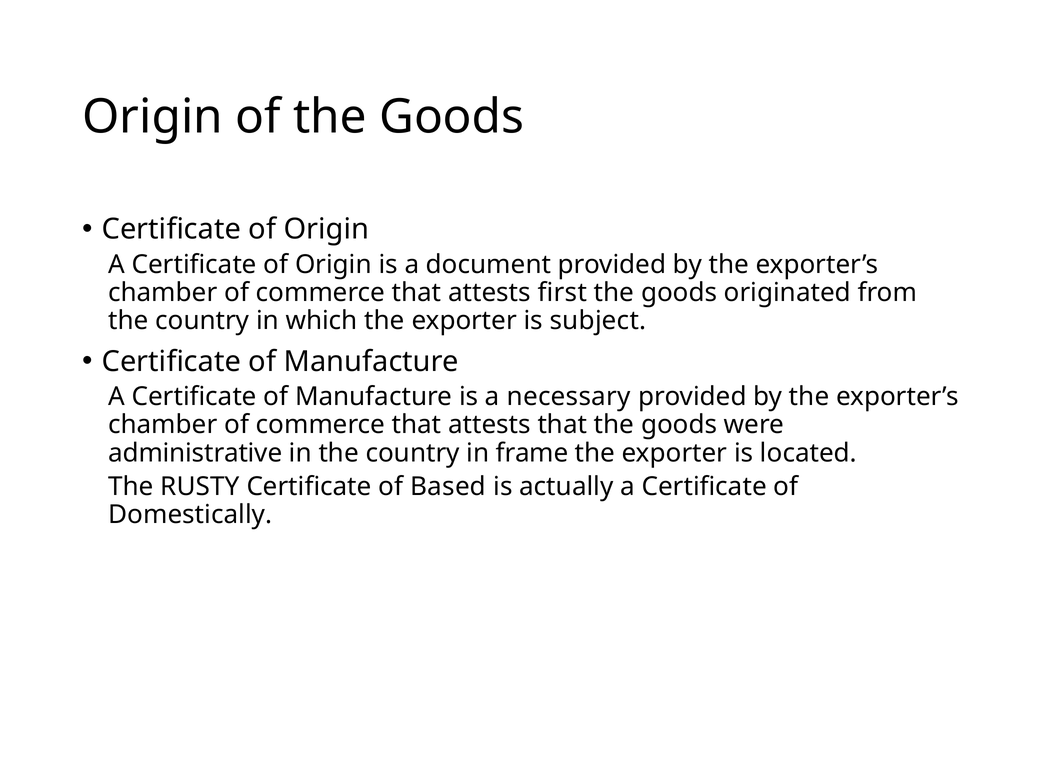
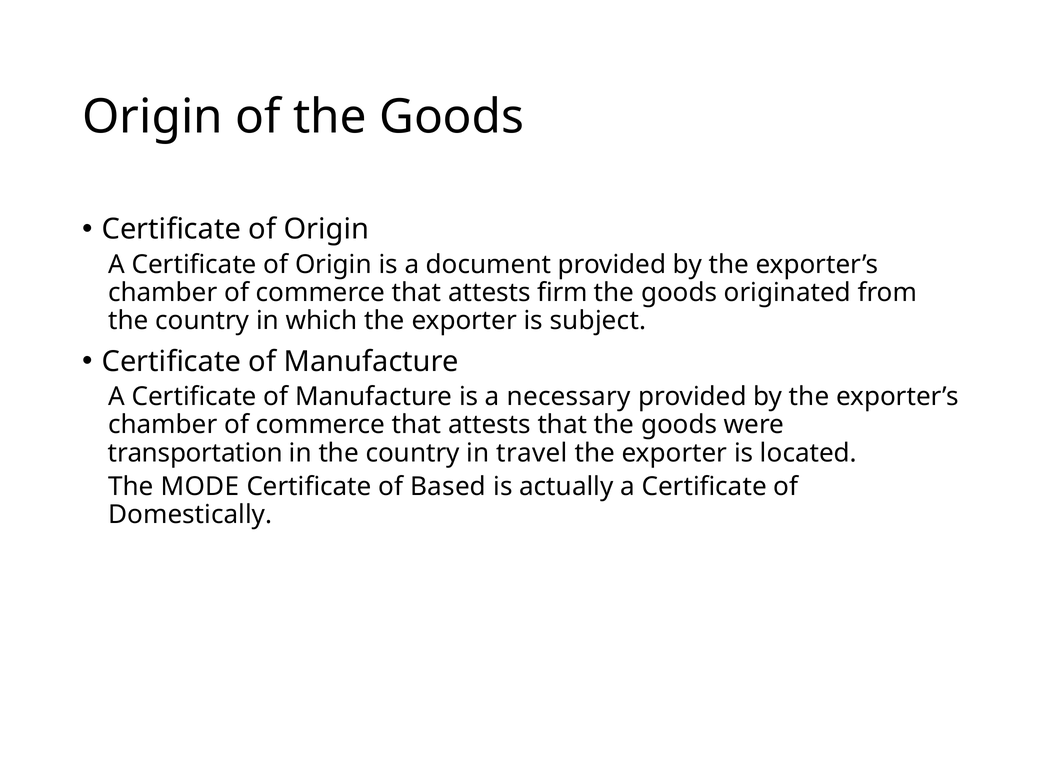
first: first -> firm
administrative: administrative -> transportation
frame: frame -> travel
RUSTY: RUSTY -> MODE
